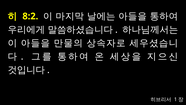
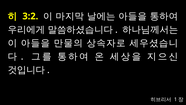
8:2: 8:2 -> 3:2
